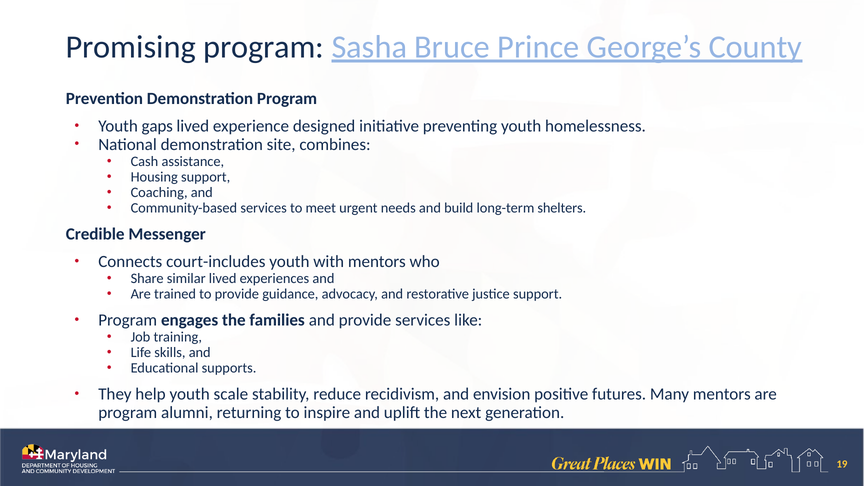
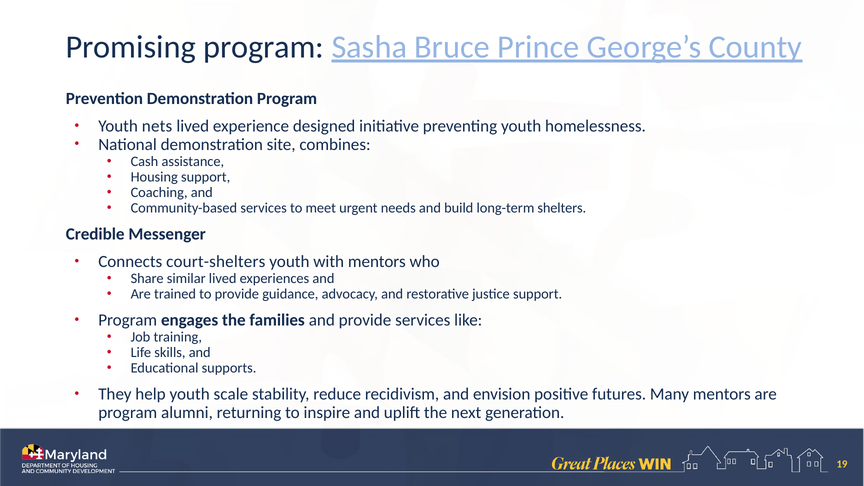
gaps: gaps -> nets
court-includes: court-includes -> court-shelters
